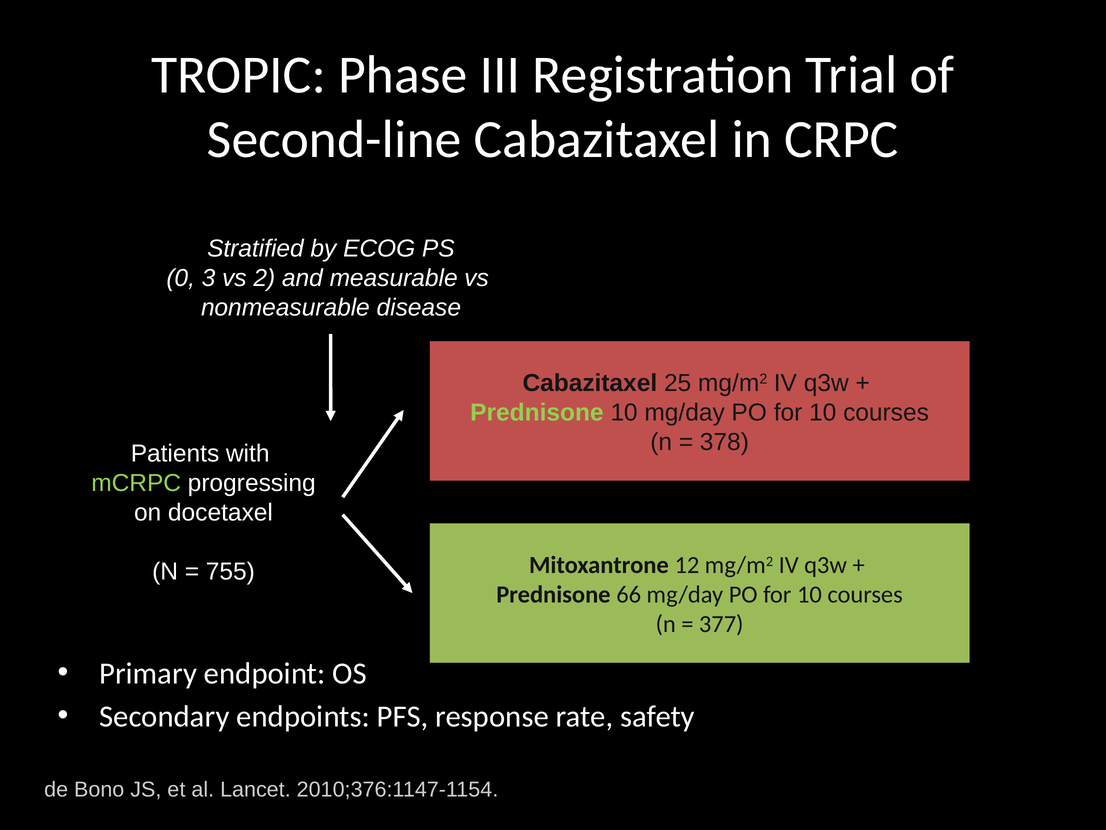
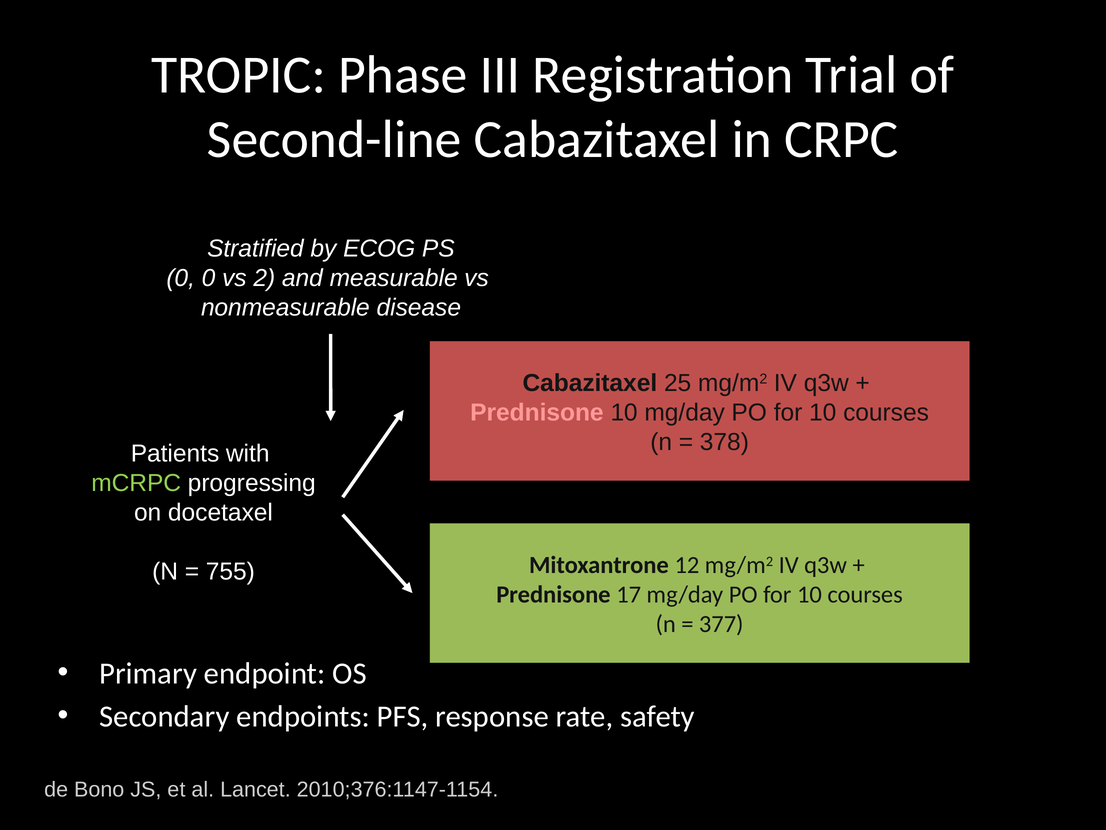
0 3: 3 -> 0
Prednisone at (537, 412) colour: light green -> pink
66: 66 -> 17
